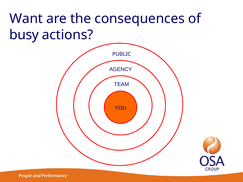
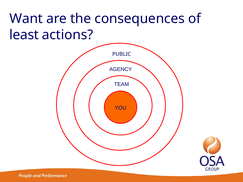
busy: busy -> least
